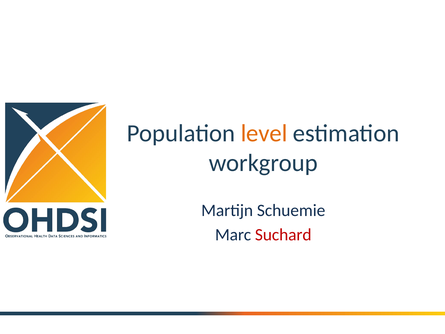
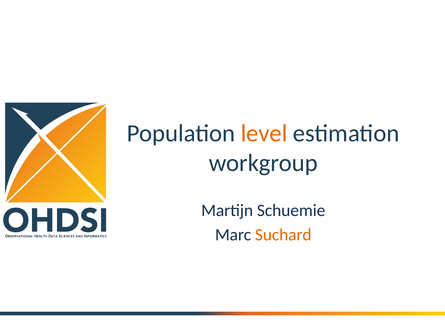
Suchard colour: red -> orange
